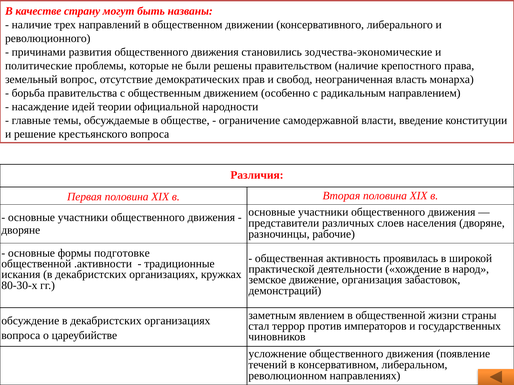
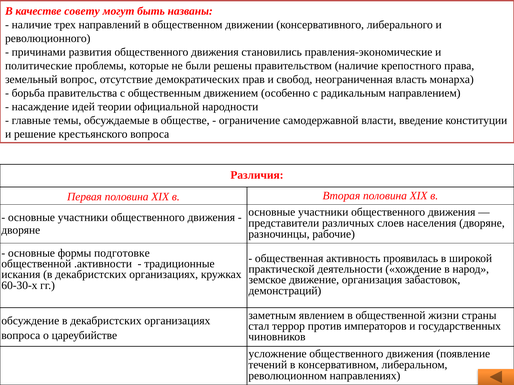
страну: страну -> совету
зодчества-экономические: зодчества-экономические -> правления-экономические
80-30-х: 80-30-х -> 60-30-х
